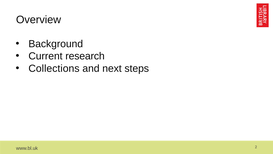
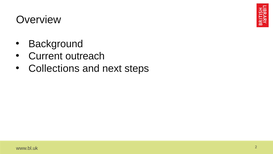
research: research -> outreach
